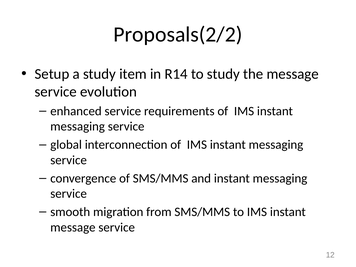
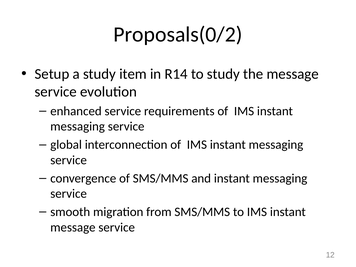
Proposals(2/2: Proposals(2/2 -> Proposals(0/2
